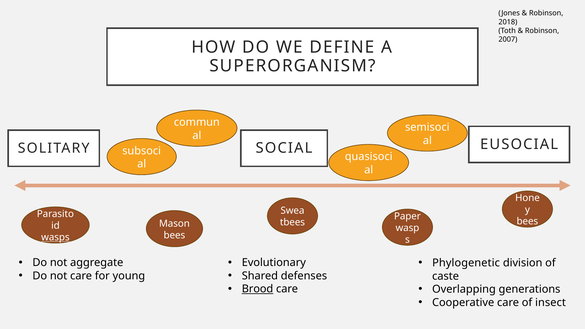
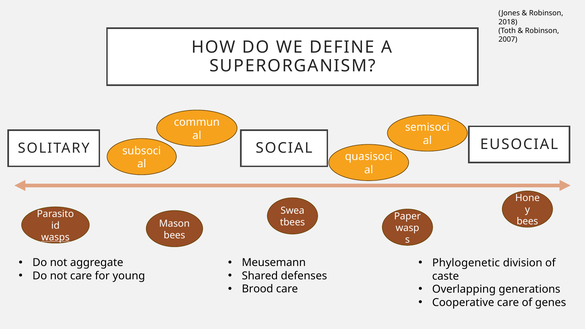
Evolutionary: Evolutionary -> Meusemann
Brood underline: present -> none
insect: insect -> genes
